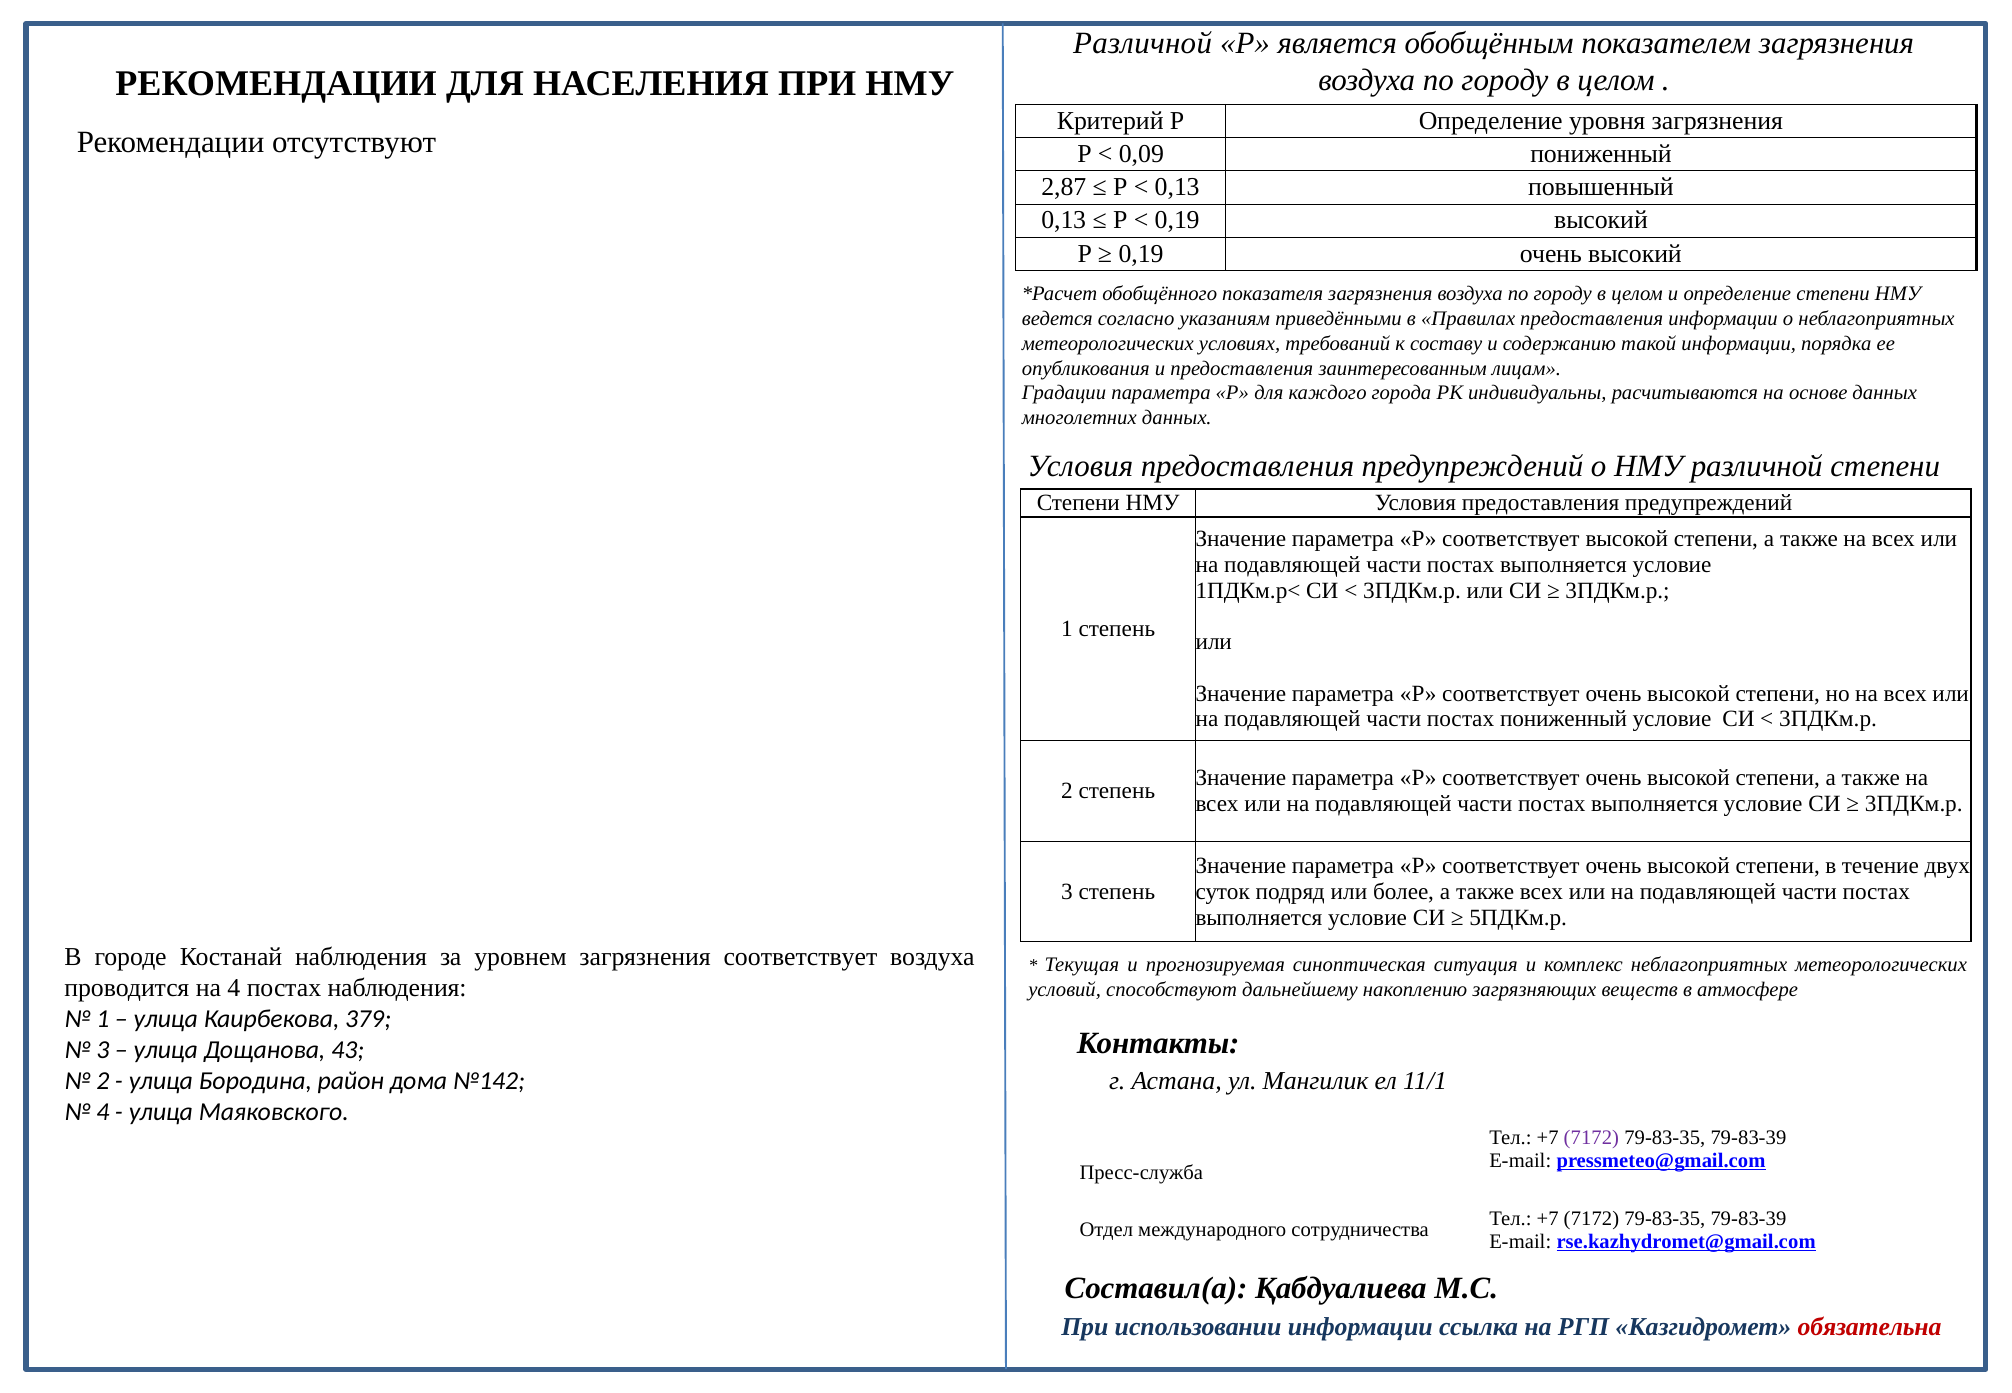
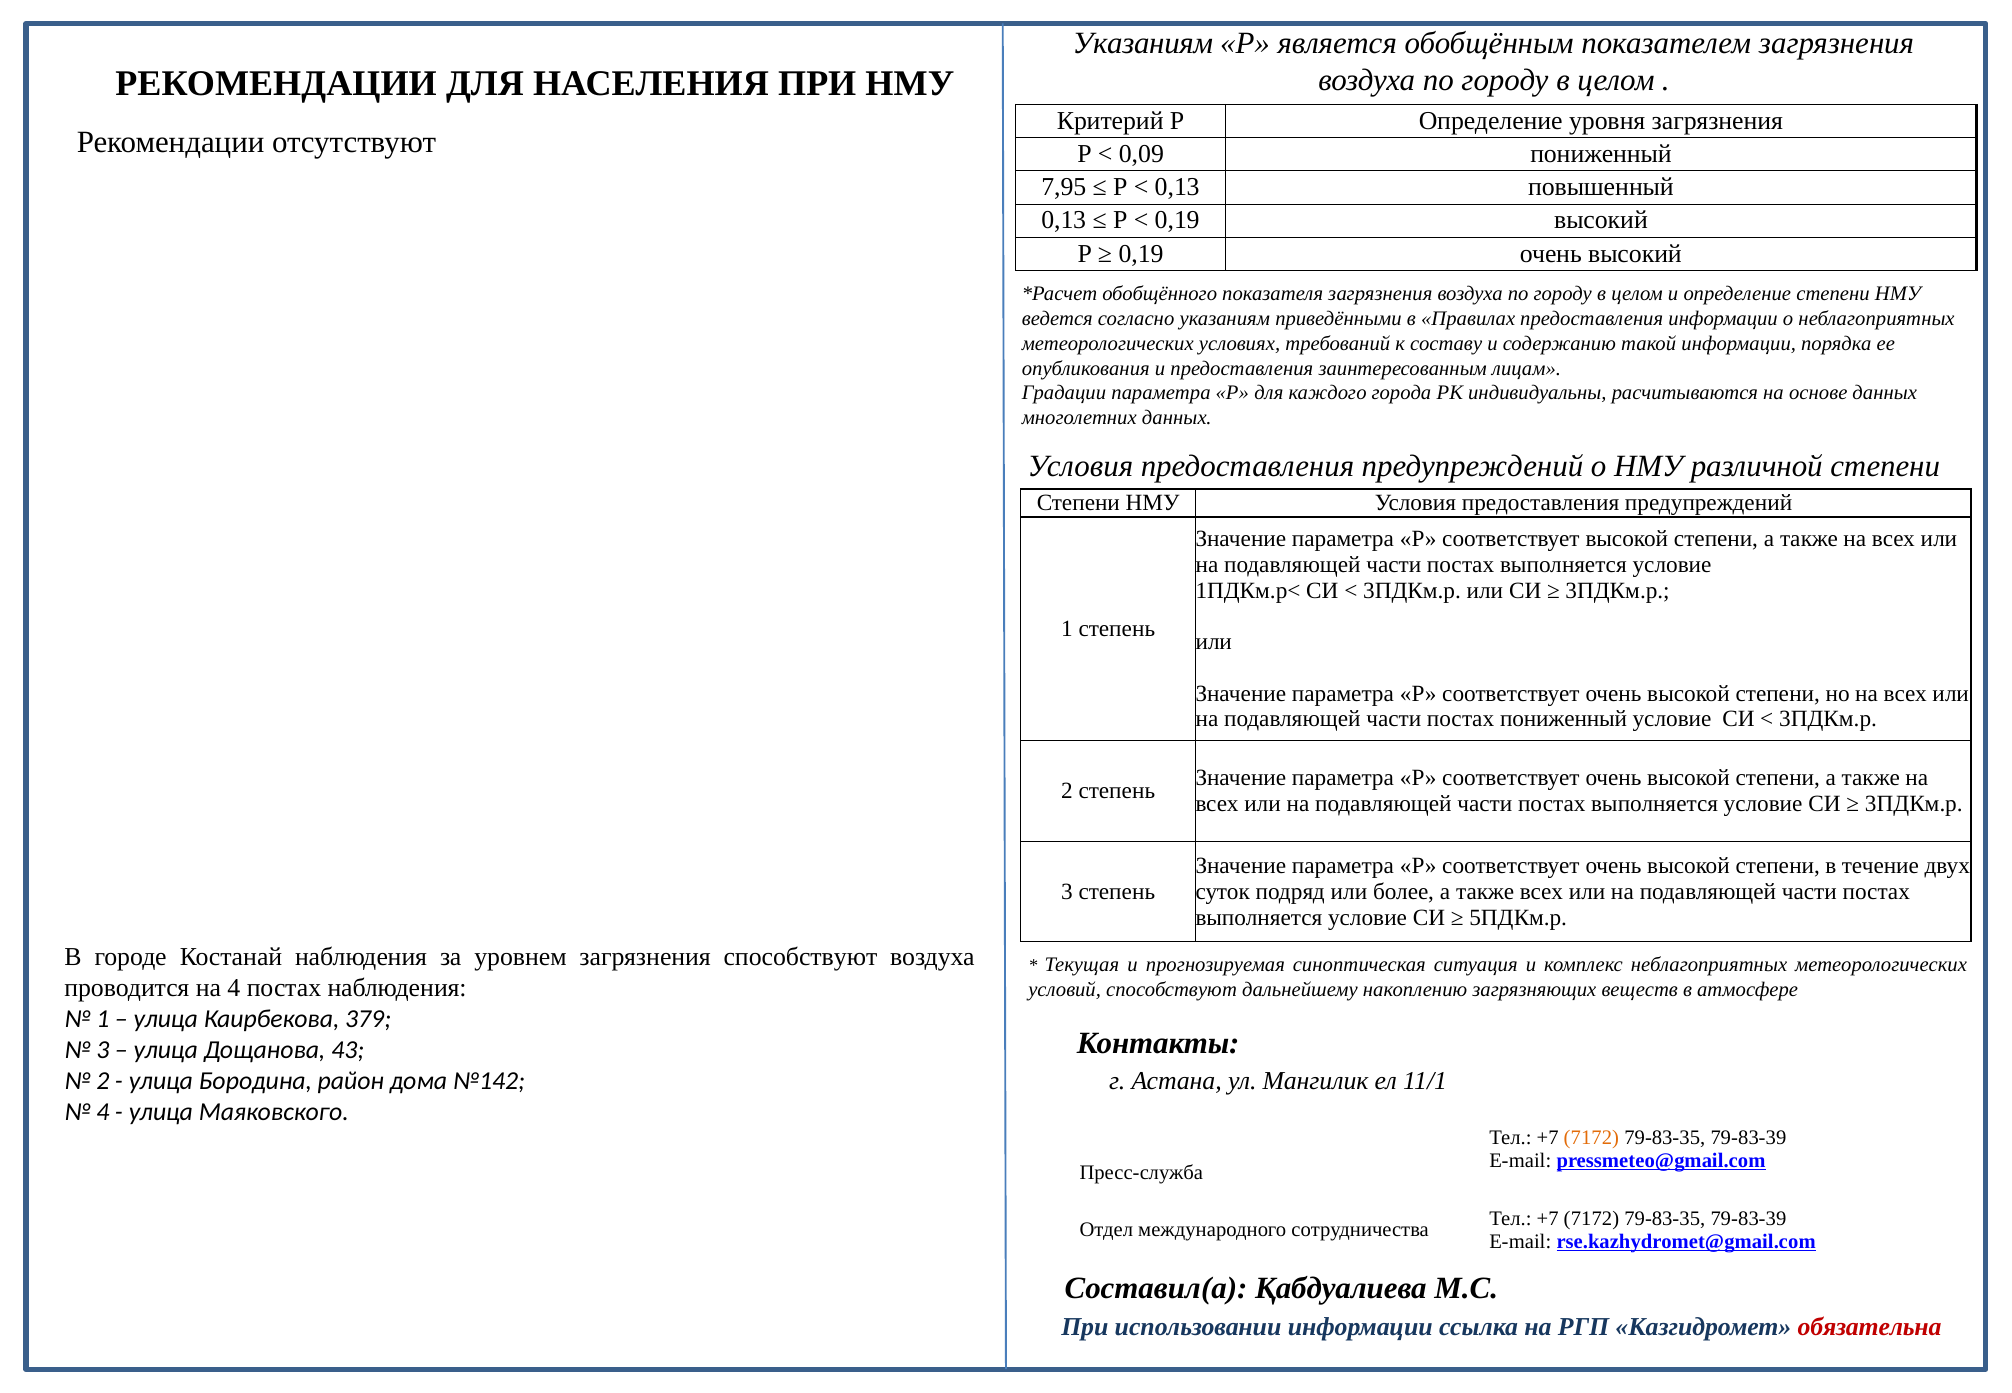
Различной at (1143, 43): Различной -> Указаниям
2,87: 2,87 -> 7,95
загрязнения соответствует: соответствует -> способствуют
7172 at (1591, 1138) colour: purple -> orange
